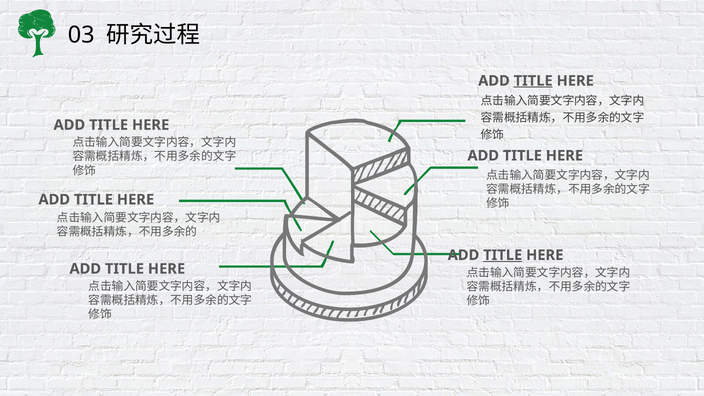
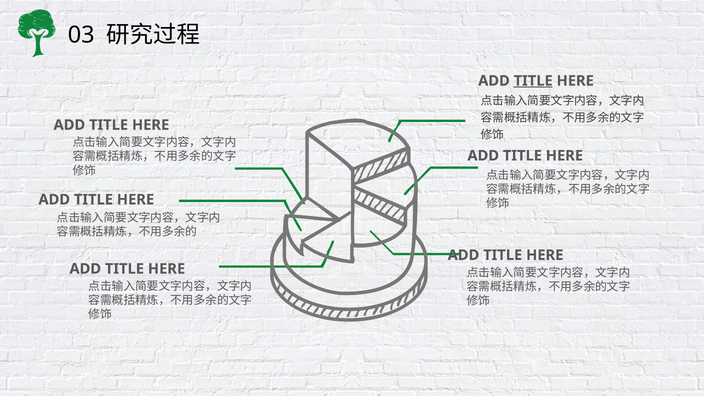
TITLE at (503, 255) underline: present -> none
